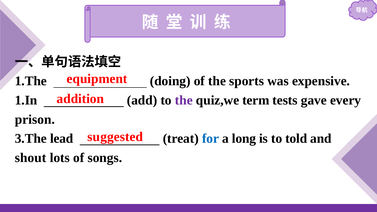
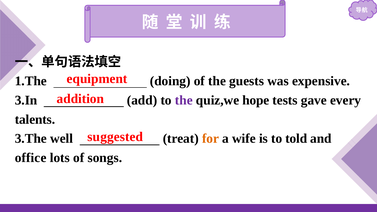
sports: sports -> guests
1.In: 1.In -> 3.In
term: term -> hope
prison: prison -> talents
lead: lead -> well
for colour: blue -> orange
long: long -> wife
shout: shout -> office
